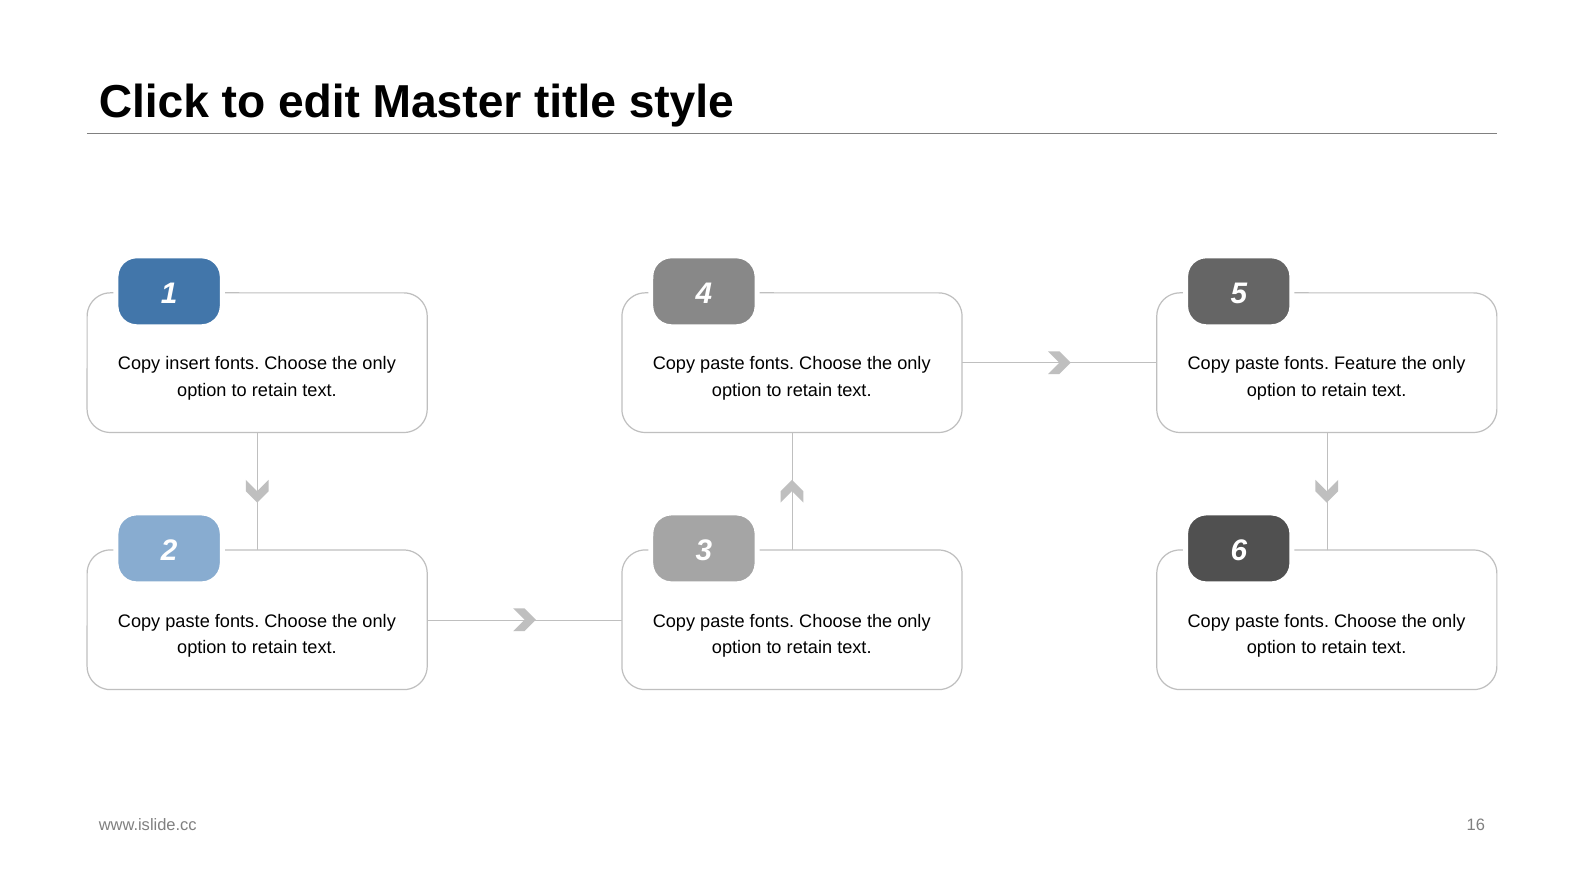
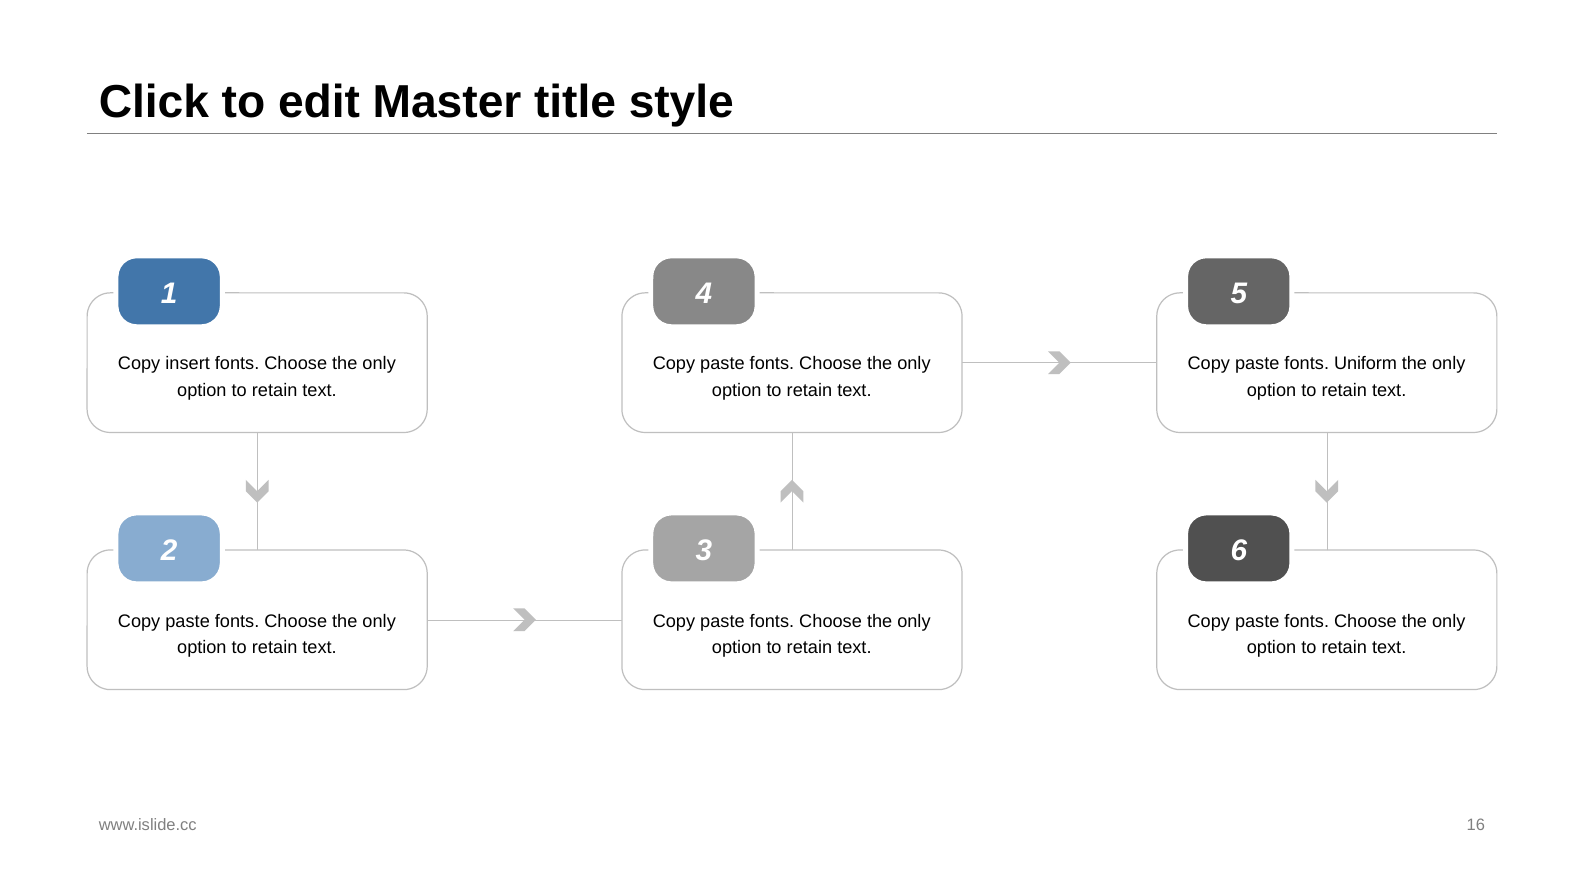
Feature: Feature -> Uniform
